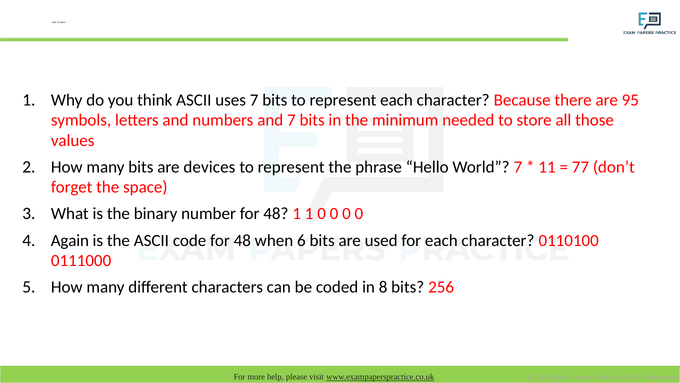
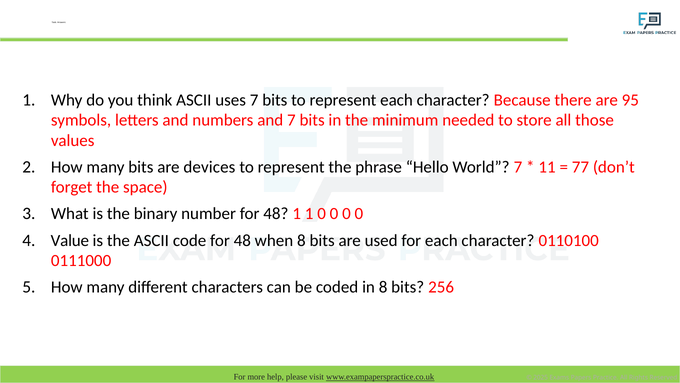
Again: Again -> Value
when 6: 6 -> 8
